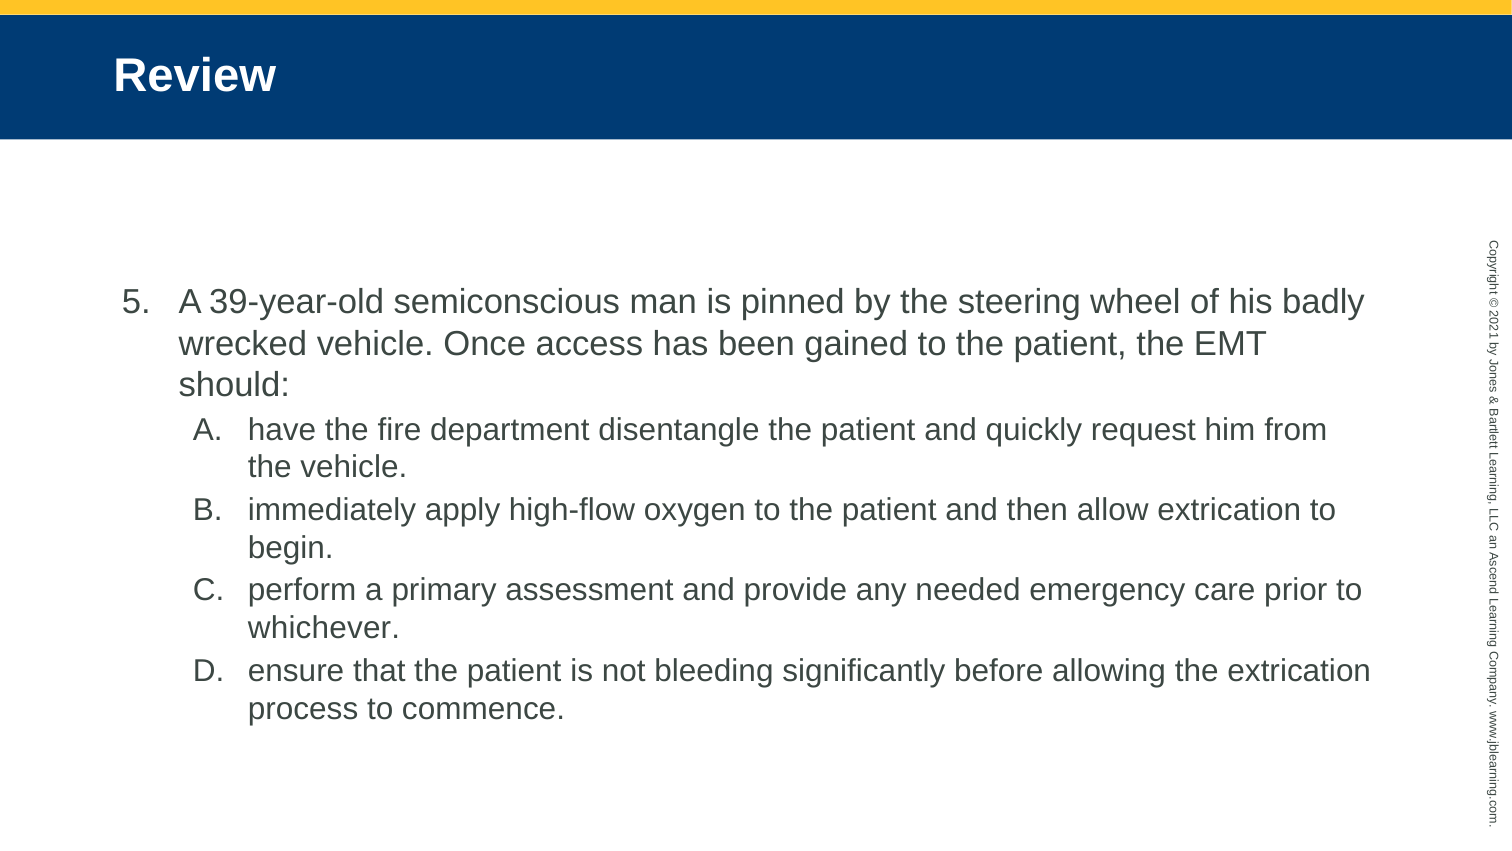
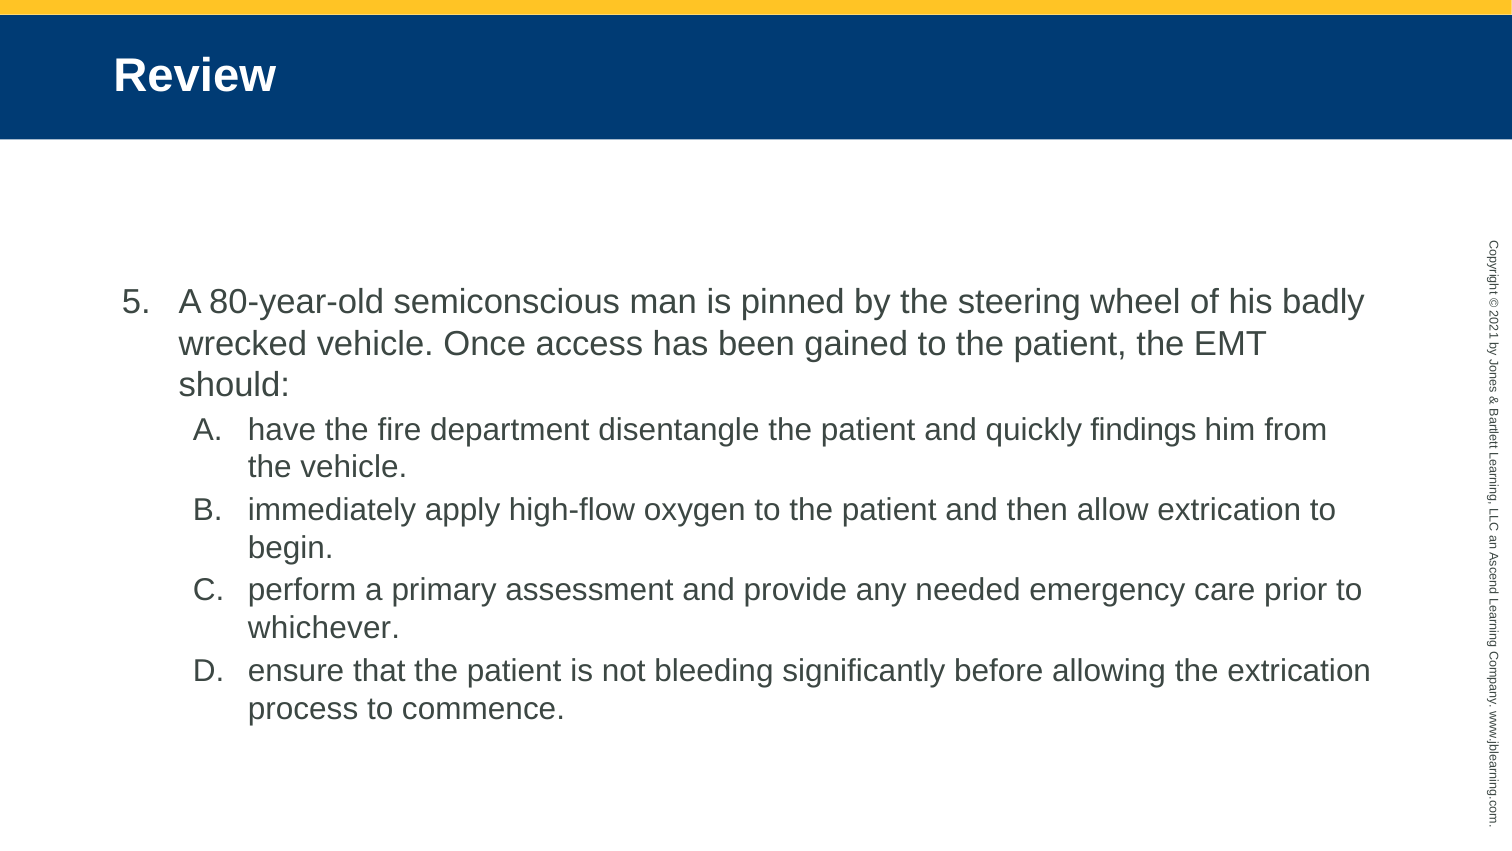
39-year-old: 39-year-old -> 80-year-old
request: request -> findings
